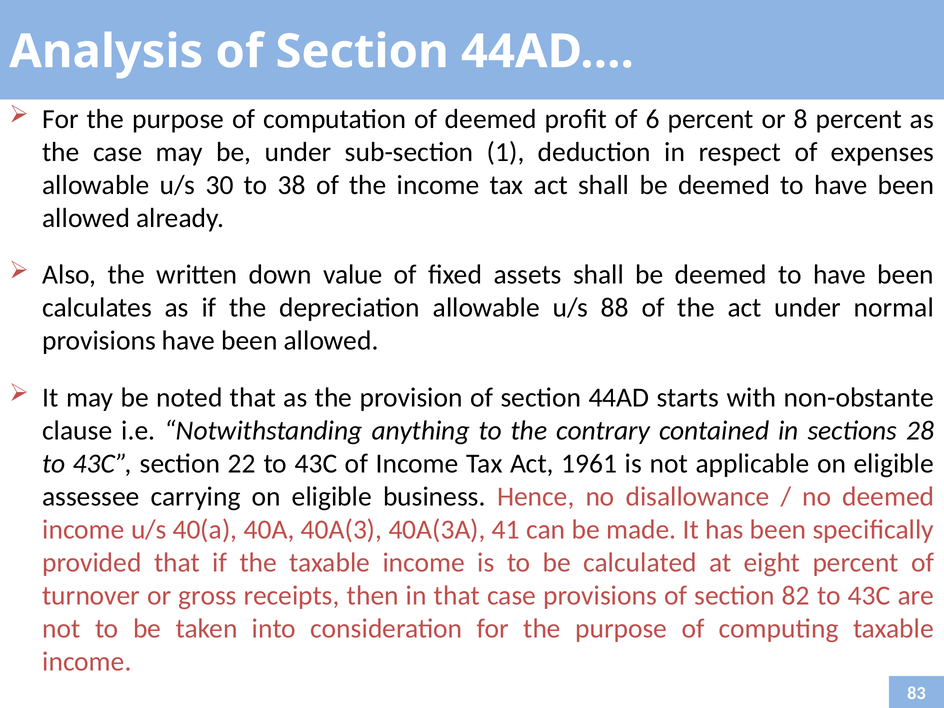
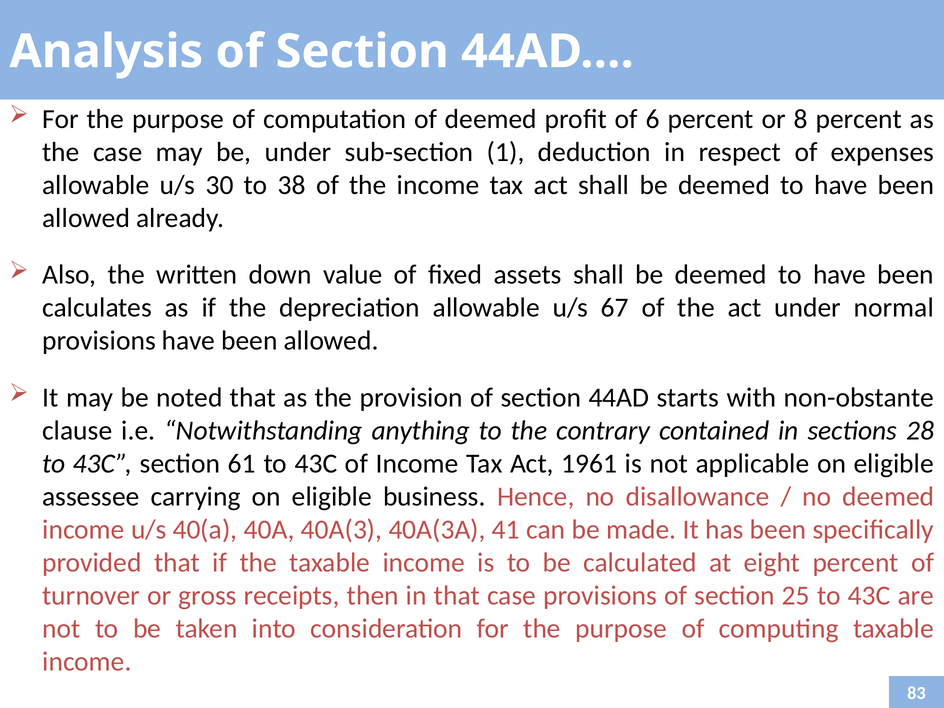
88: 88 -> 67
22: 22 -> 61
82: 82 -> 25
